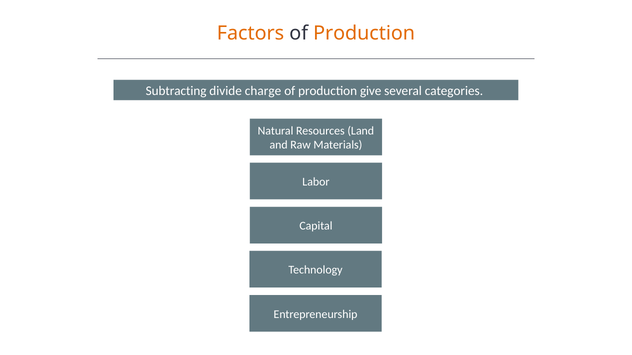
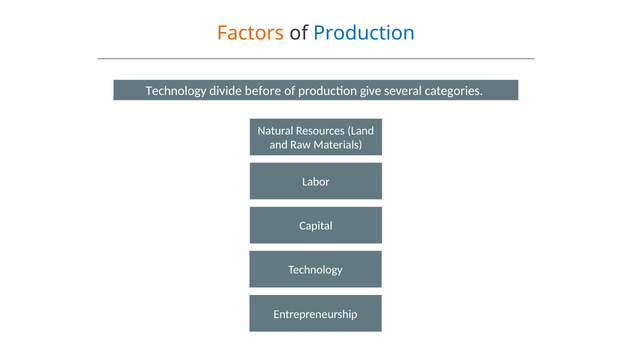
Production at (364, 33) colour: orange -> blue
Subtracting at (176, 91): Subtracting -> Technology
charge: charge -> before
